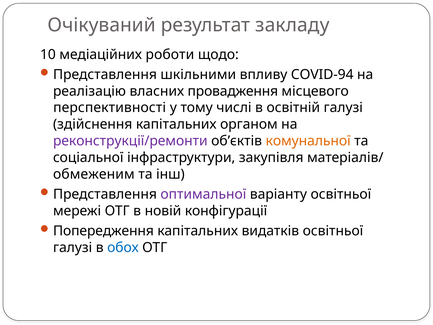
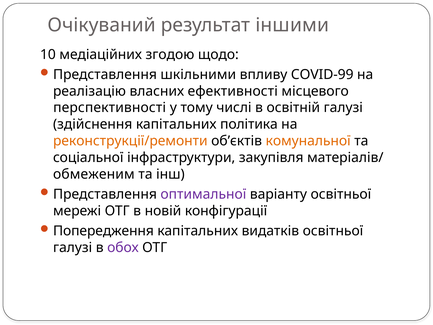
закладу: закладу -> іншими
роботи: роботи -> згодою
COVID-94: COVID-94 -> COVID-99
провадження: провадження -> ефективності
органом: органом -> політика
реконструкції/ремонти colour: purple -> orange
обох colour: blue -> purple
